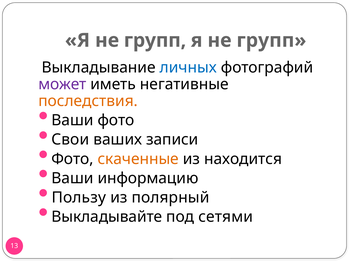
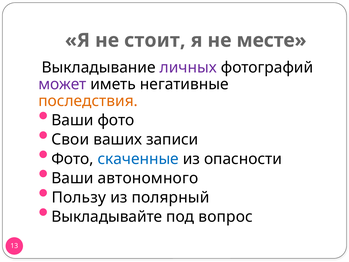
групп at (155, 40): групп -> стоит
групп at (271, 40): групп -> месте
личных colour: blue -> purple
скаченные colour: orange -> blue
находится: находится -> опасности
информацию: информацию -> автономного
сетями: сетями -> вопрос
